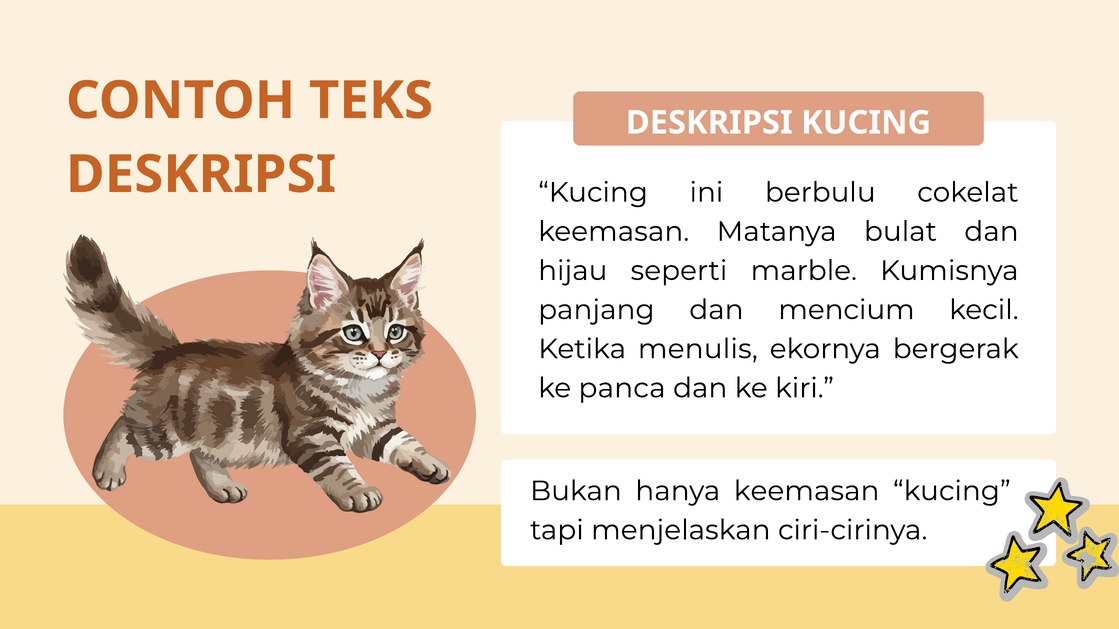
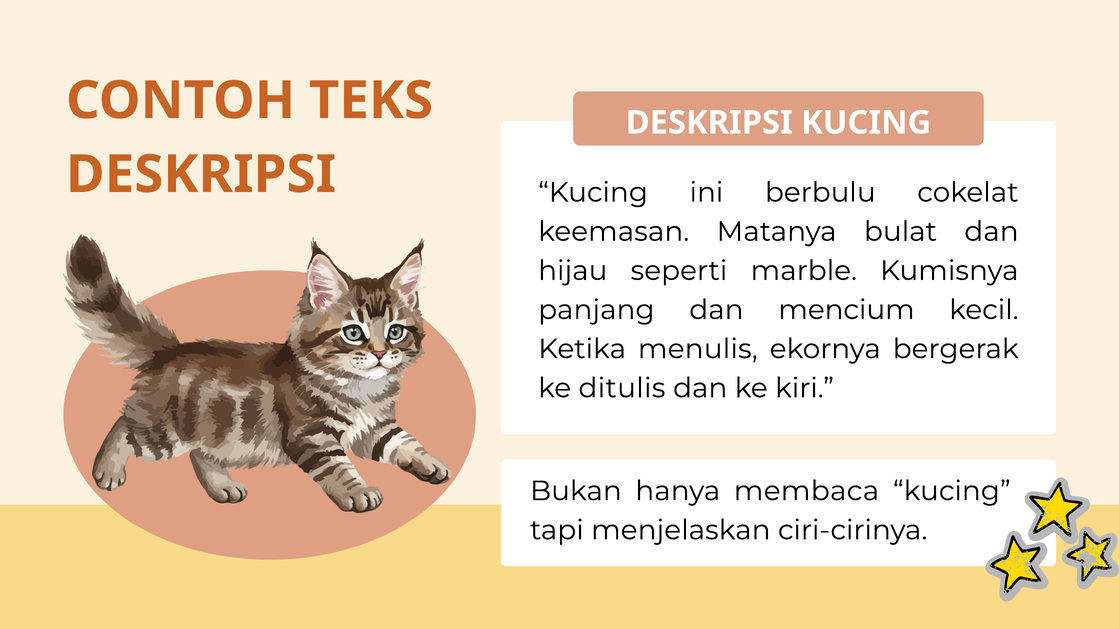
panca: panca -> ditulis
hanya keemasan: keemasan -> membaca
